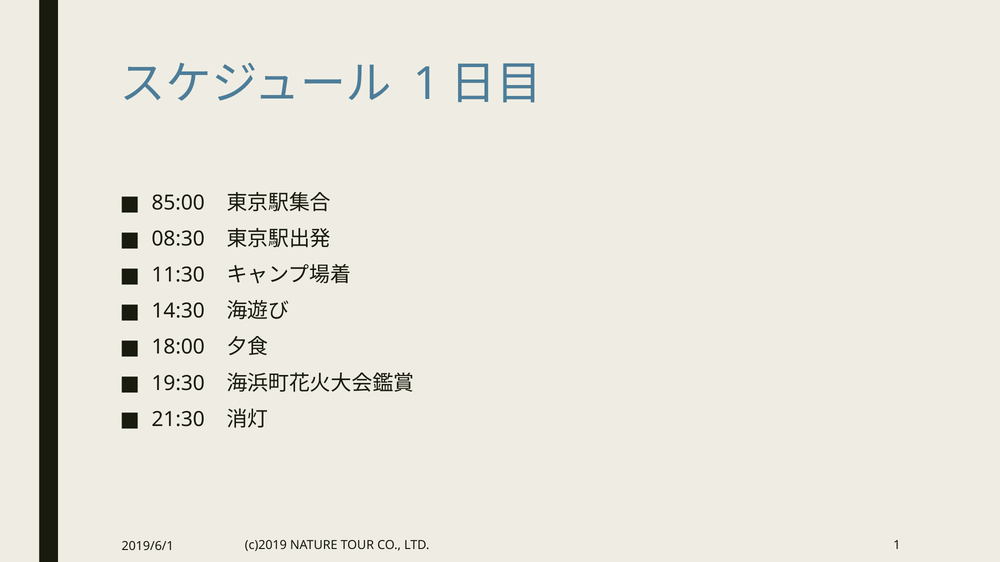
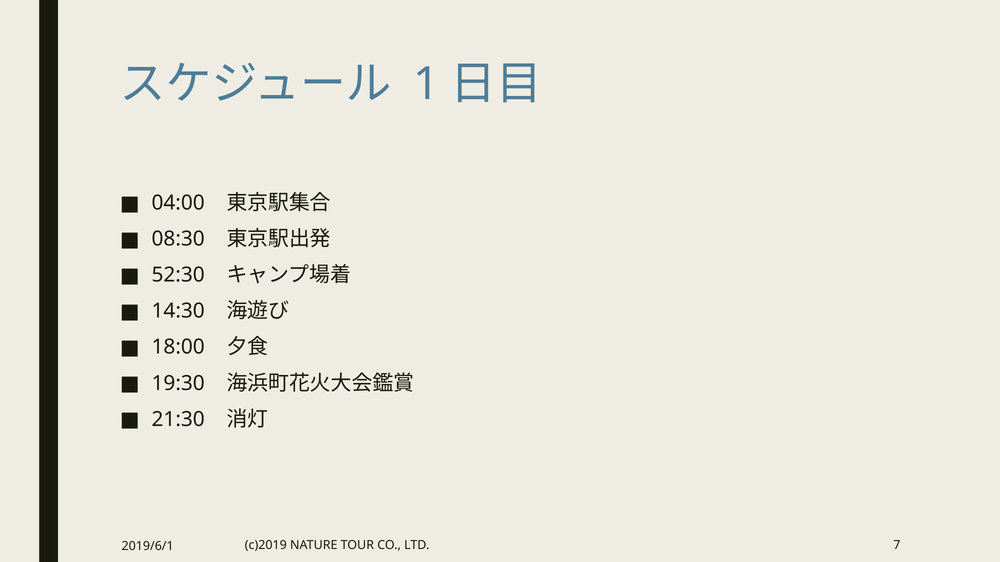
85:00: 85:00 -> 04:00
11:30: 11:30 -> 52:30
LTD 1: 1 -> 7
